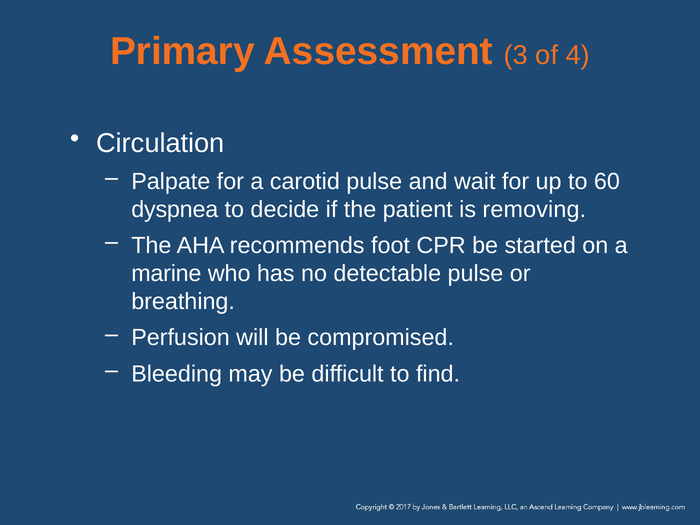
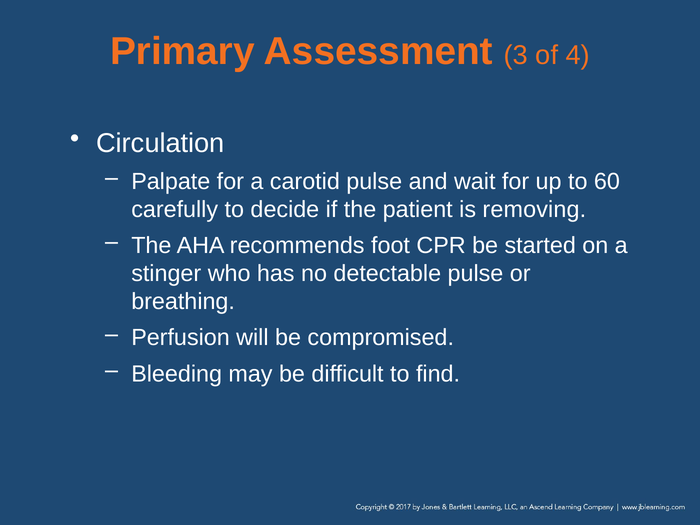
dyspnea: dyspnea -> carefully
marine: marine -> stinger
